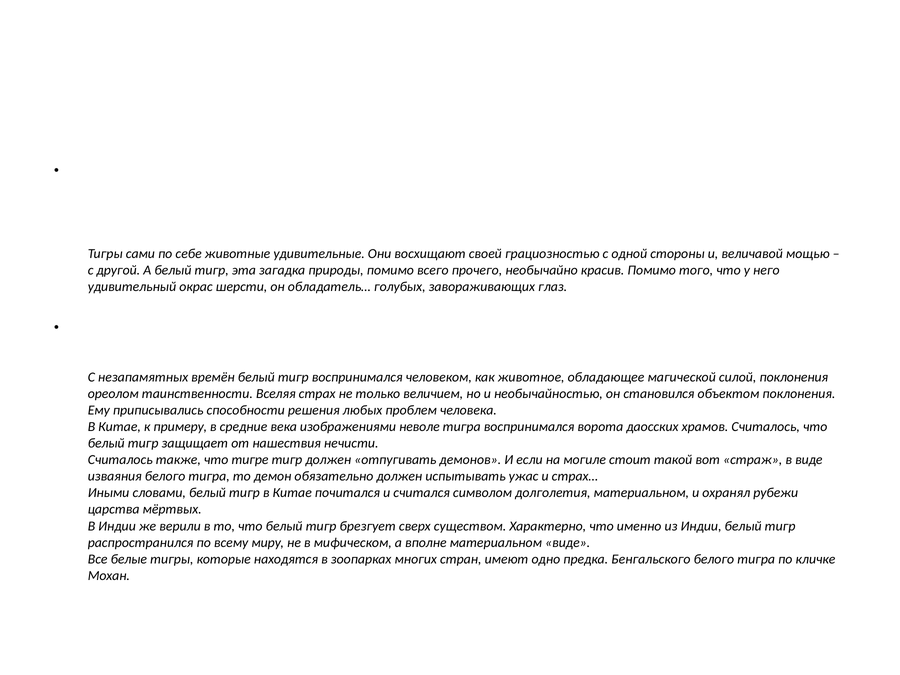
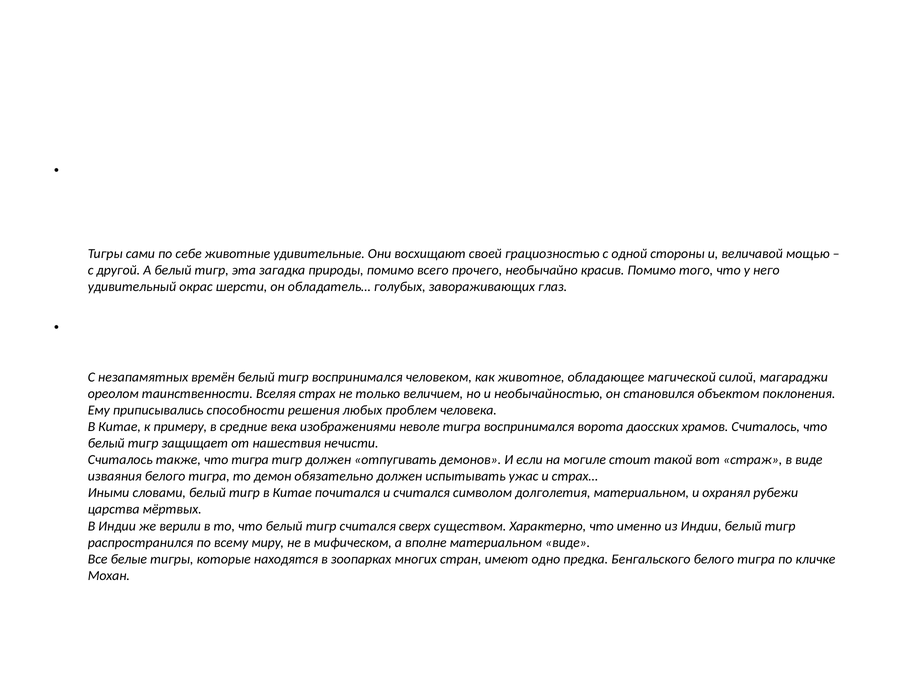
силой поклонения: поклонения -> магараджи
что тигре: тигре -> тигра
тигр брезгует: брезгует -> считался
